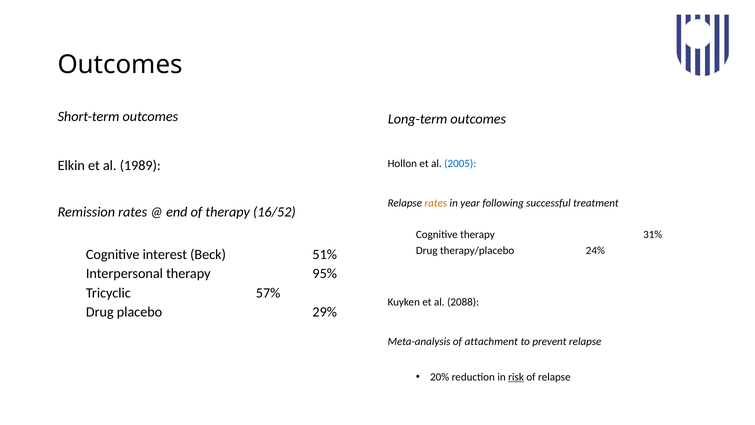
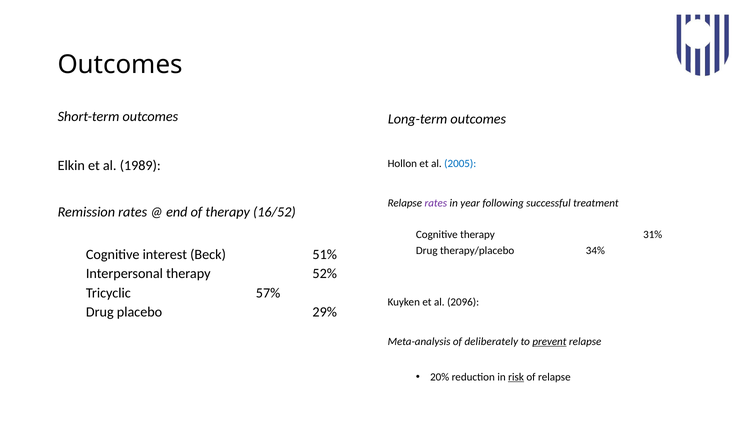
rates at (436, 203) colour: orange -> purple
24%: 24% -> 34%
95%: 95% -> 52%
2088: 2088 -> 2096
attachment: attachment -> deliberately
prevent underline: none -> present
